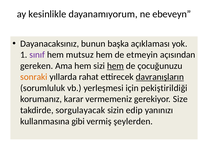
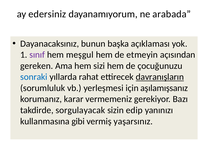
kesinlikle: kesinlikle -> edersiniz
ebeveyn: ebeveyn -> arabada
mutsuz: mutsuz -> meşgul
hem at (115, 66) underline: present -> none
sonraki colour: orange -> blue
pekiştirildiği: pekiştirildiği -> aşılamışsanız
Size: Size -> Bazı
şeylerden: şeylerden -> yaşarsınız
